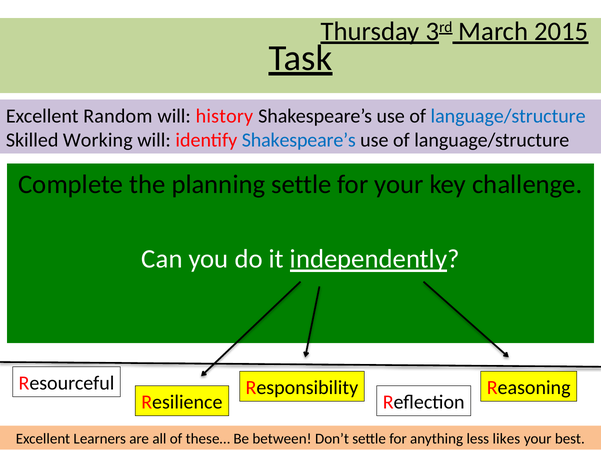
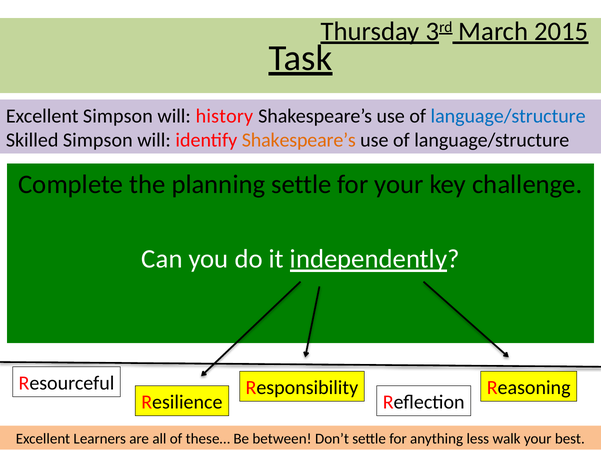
Excellent Random: Random -> Simpson
Skilled Working: Working -> Simpson
Shakespeare’s at (299, 140) colour: blue -> orange
likes: likes -> walk
